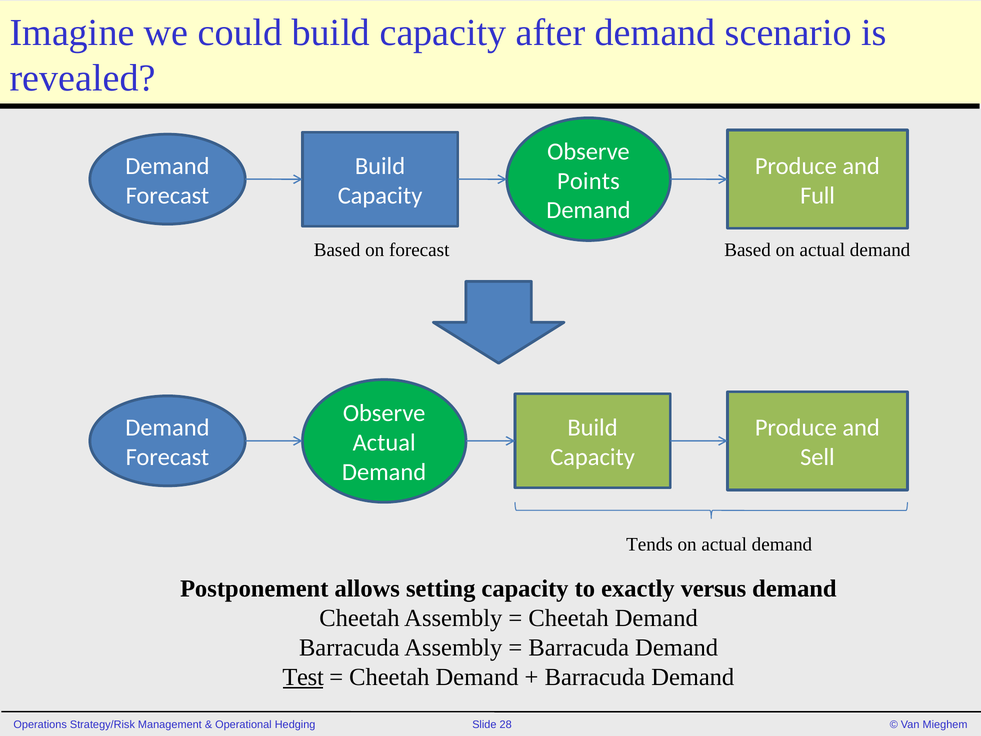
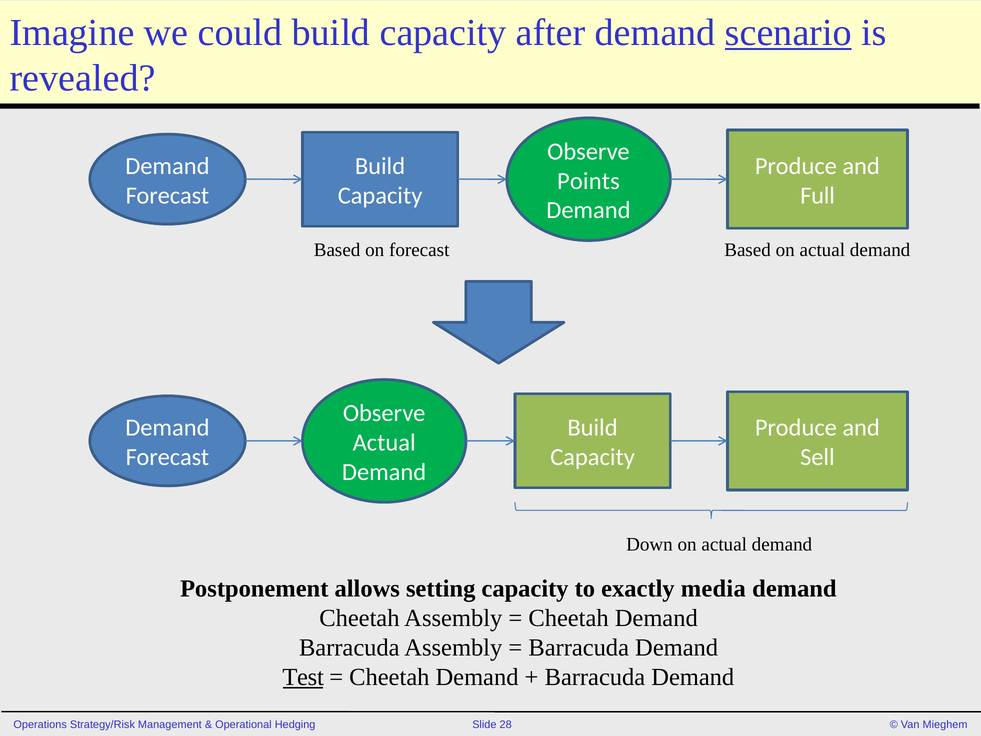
scenario underline: none -> present
Tends: Tends -> Down
versus: versus -> media
